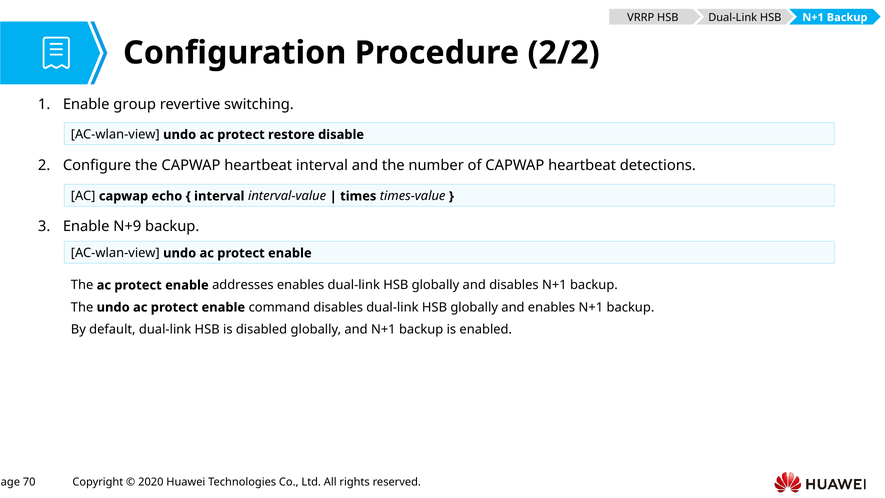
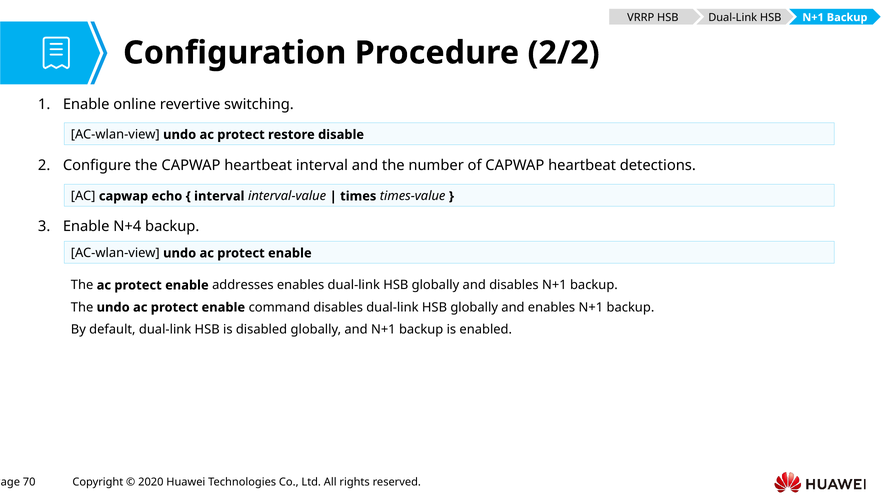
group: group -> online
N+9: N+9 -> N+4
